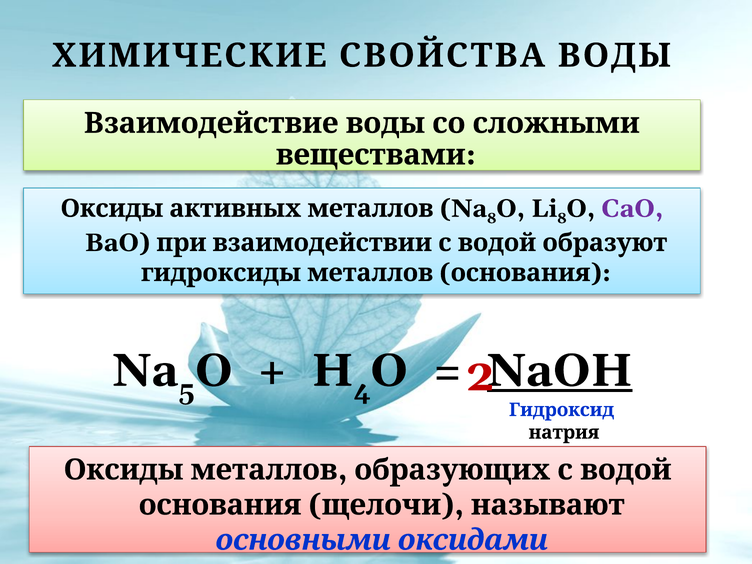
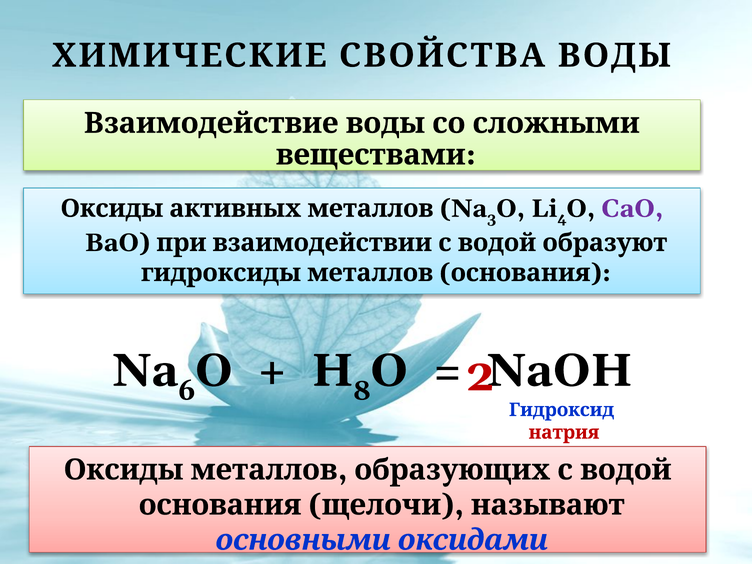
8 at (492, 218): 8 -> 3
8 at (562, 218): 8 -> 4
5: 5 -> 6
4: 4 -> 8
NaOH underline: present -> none
натрия colour: black -> red
